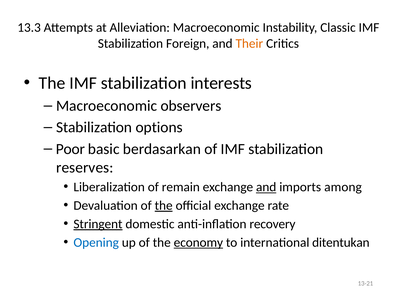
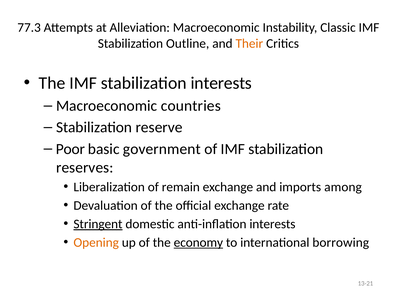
13.3: 13.3 -> 77.3
Foreign: Foreign -> Outline
observers: observers -> countries
options: options -> reserve
berdasarkan: berdasarkan -> government
and at (266, 188) underline: present -> none
the at (164, 206) underline: present -> none
anti-inflation recovery: recovery -> interests
Opening colour: blue -> orange
ditentukan: ditentukan -> borrowing
